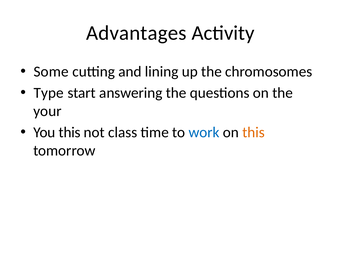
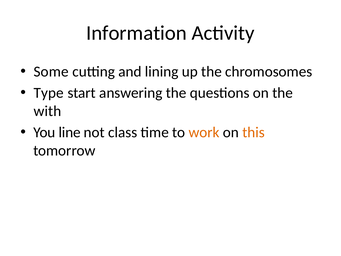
Advantages: Advantages -> Information
your: your -> with
You this: this -> line
work colour: blue -> orange
